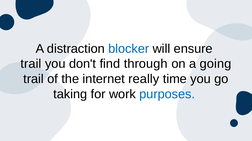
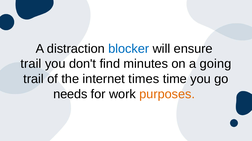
through: through -> minutes
really: really -> times
taking: taking -> needs
purposes colour: blue -> orange
